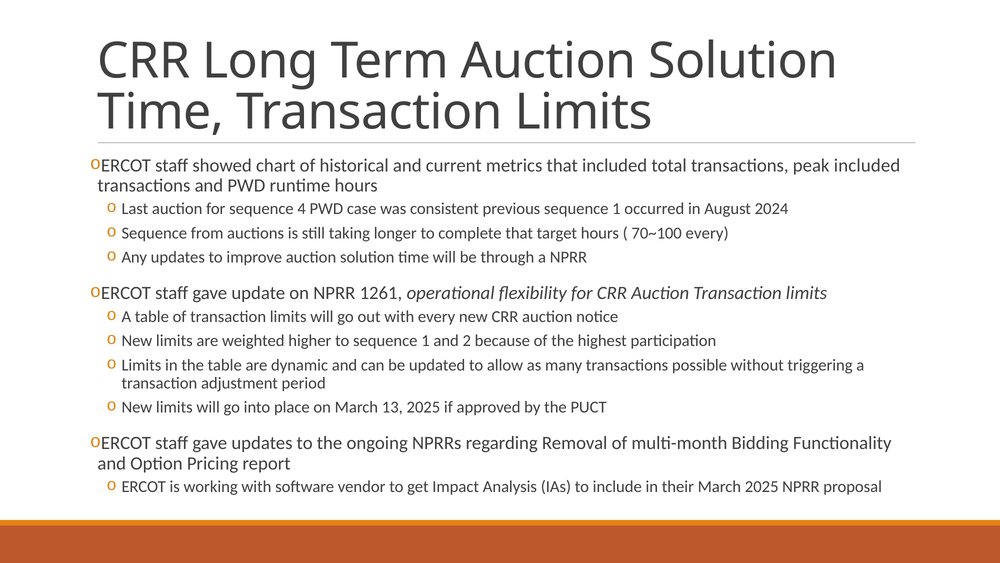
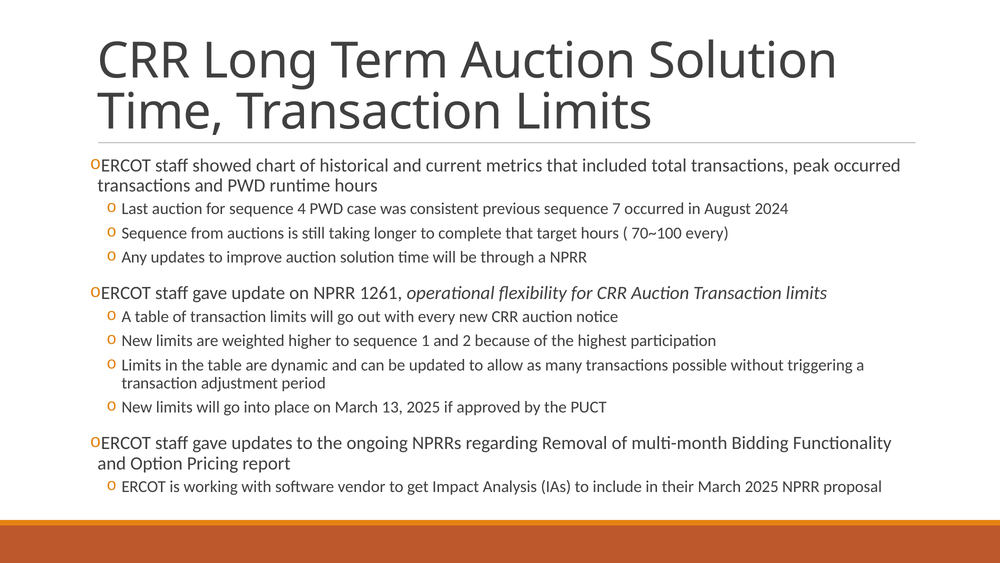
peak included: included -> occurred
previous sequence 1: 1 -> 7
